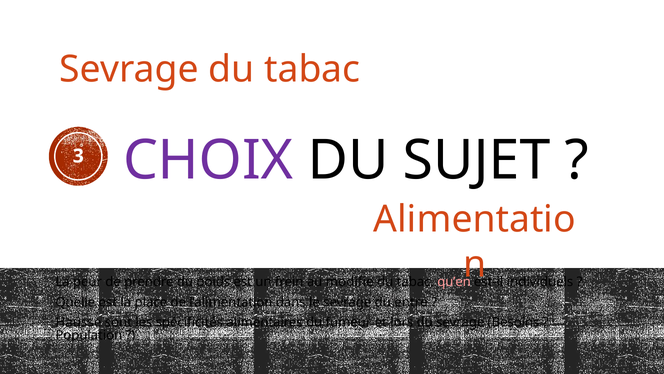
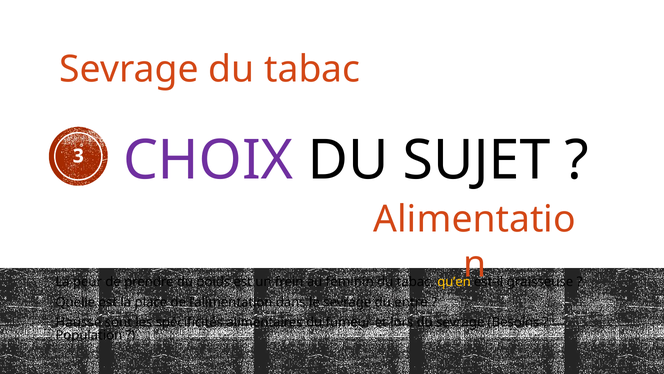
modifie: modifie -> féminin
qu’en colour: pink -> yellow
individuels: individuels -> graisseuse
